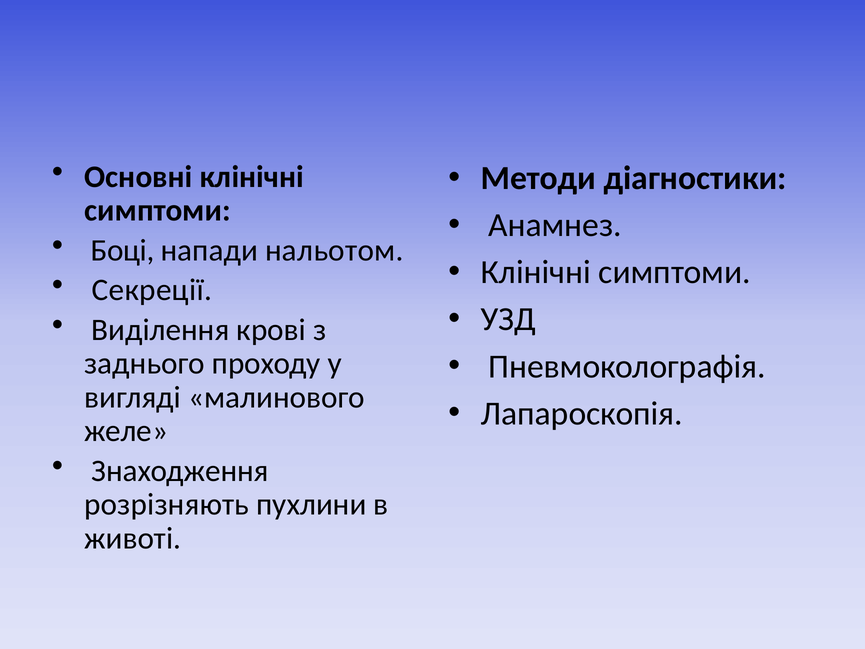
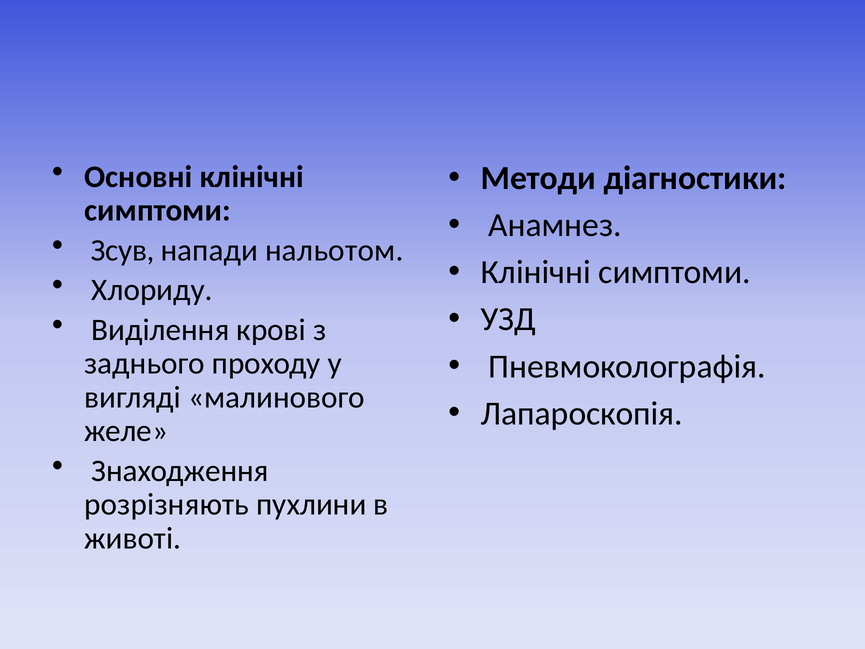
Боці: Боці -> Зсув
Секреції: Секреції -> Хлориду
